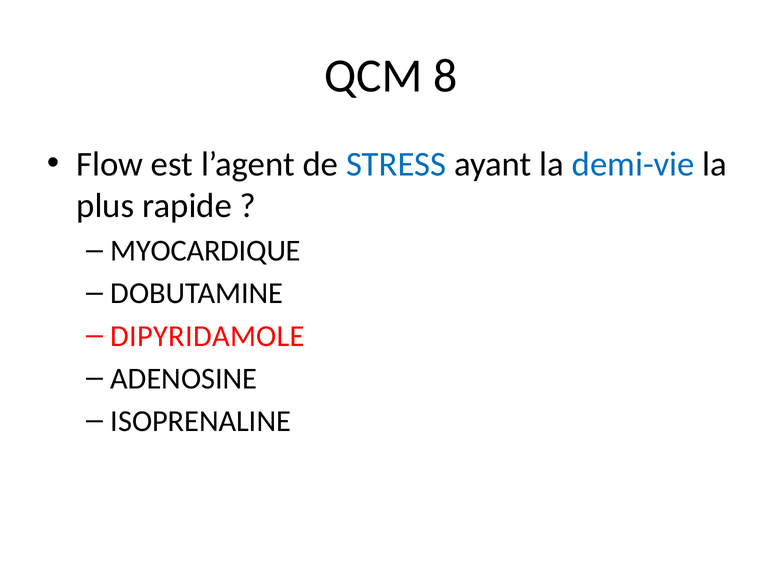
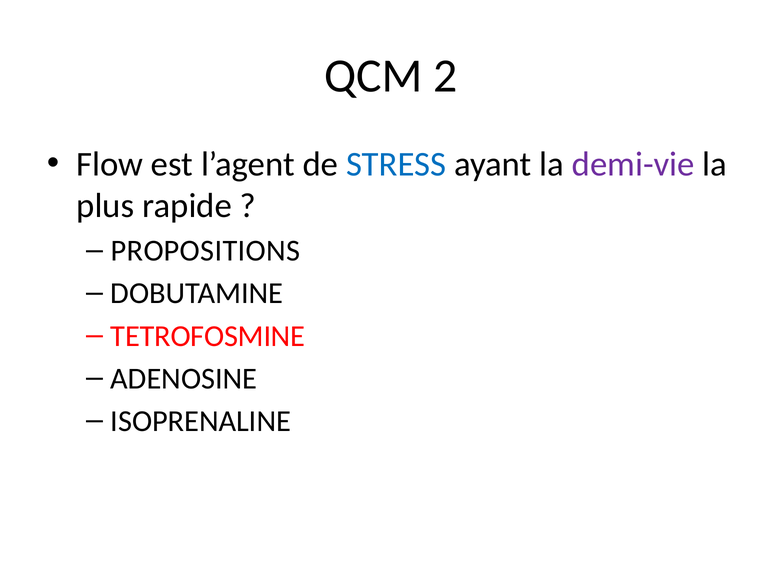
8: 8 -> 2
demi-vie colour: blue -> purple
MYOCARDIQUE: MYOCARDIQUE -> PROPOSITIONS
DIPYRIDAMOLE: DIPYRIDAMOLE -> TETROFOSMINE
